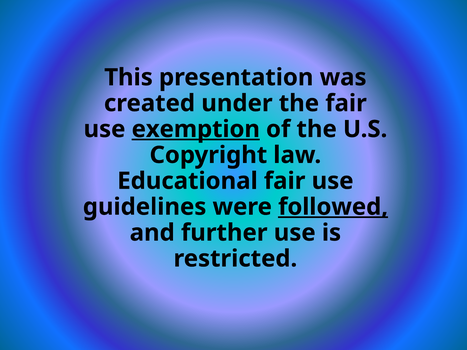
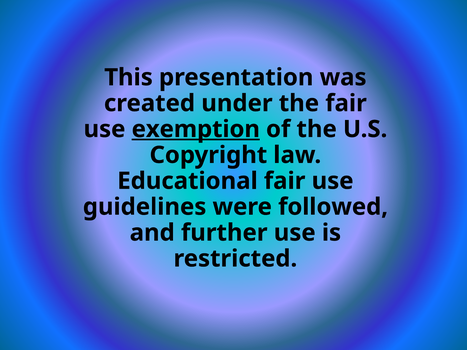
followed underline: present -> none
